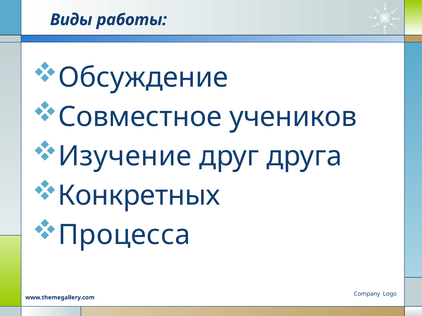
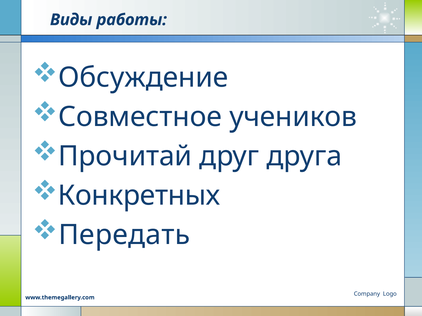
Изучение: Изучение -> Прочитай
Процесса: Процесса -> Передать
